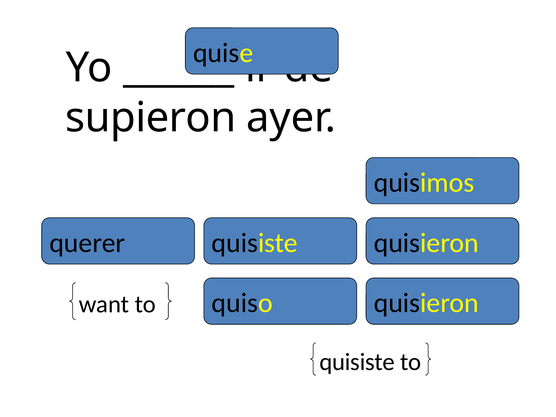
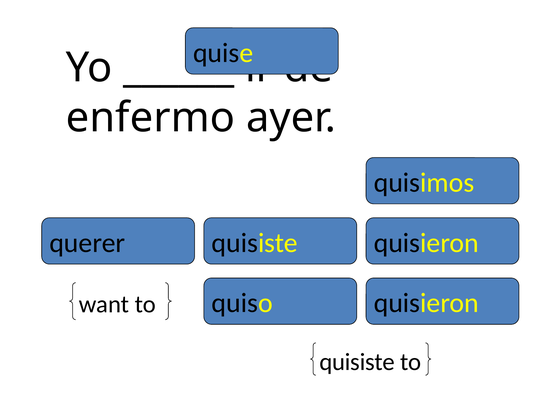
supieron: supieron -> enfermo
